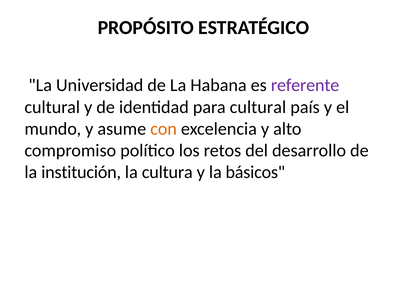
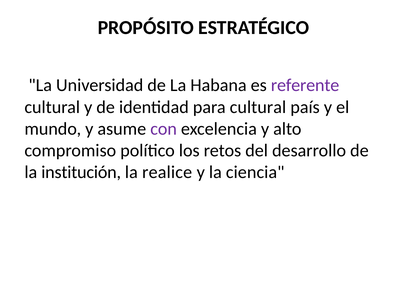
con colour: orange -> purple
cultura: cultura -> realice
básicos: básicos -> ciencia
